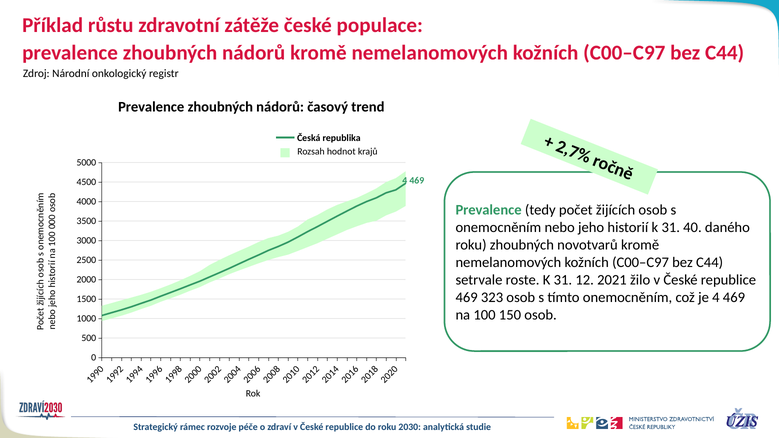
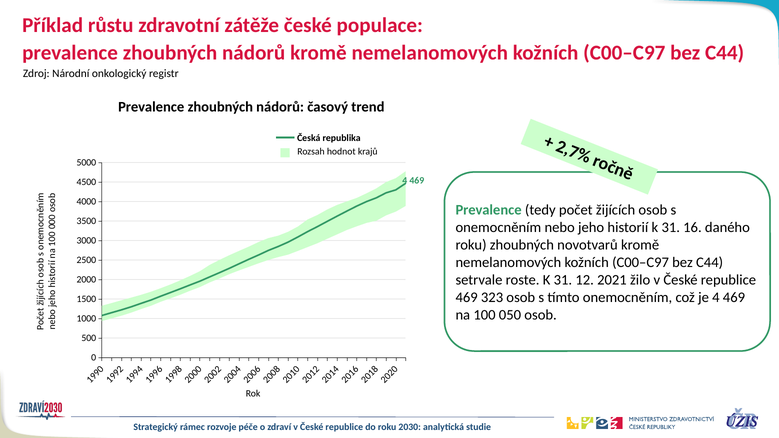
40: 40 -> 16
150: 150 -> 050
